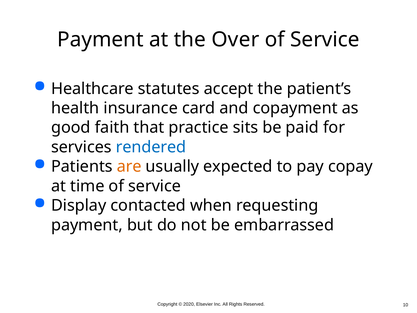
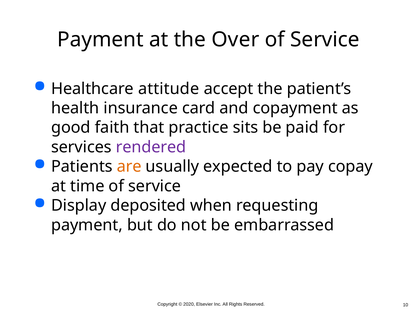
statutes: statutes -> attitude
rendered colour: blue -> purple
contacted: contacted -> deposited
